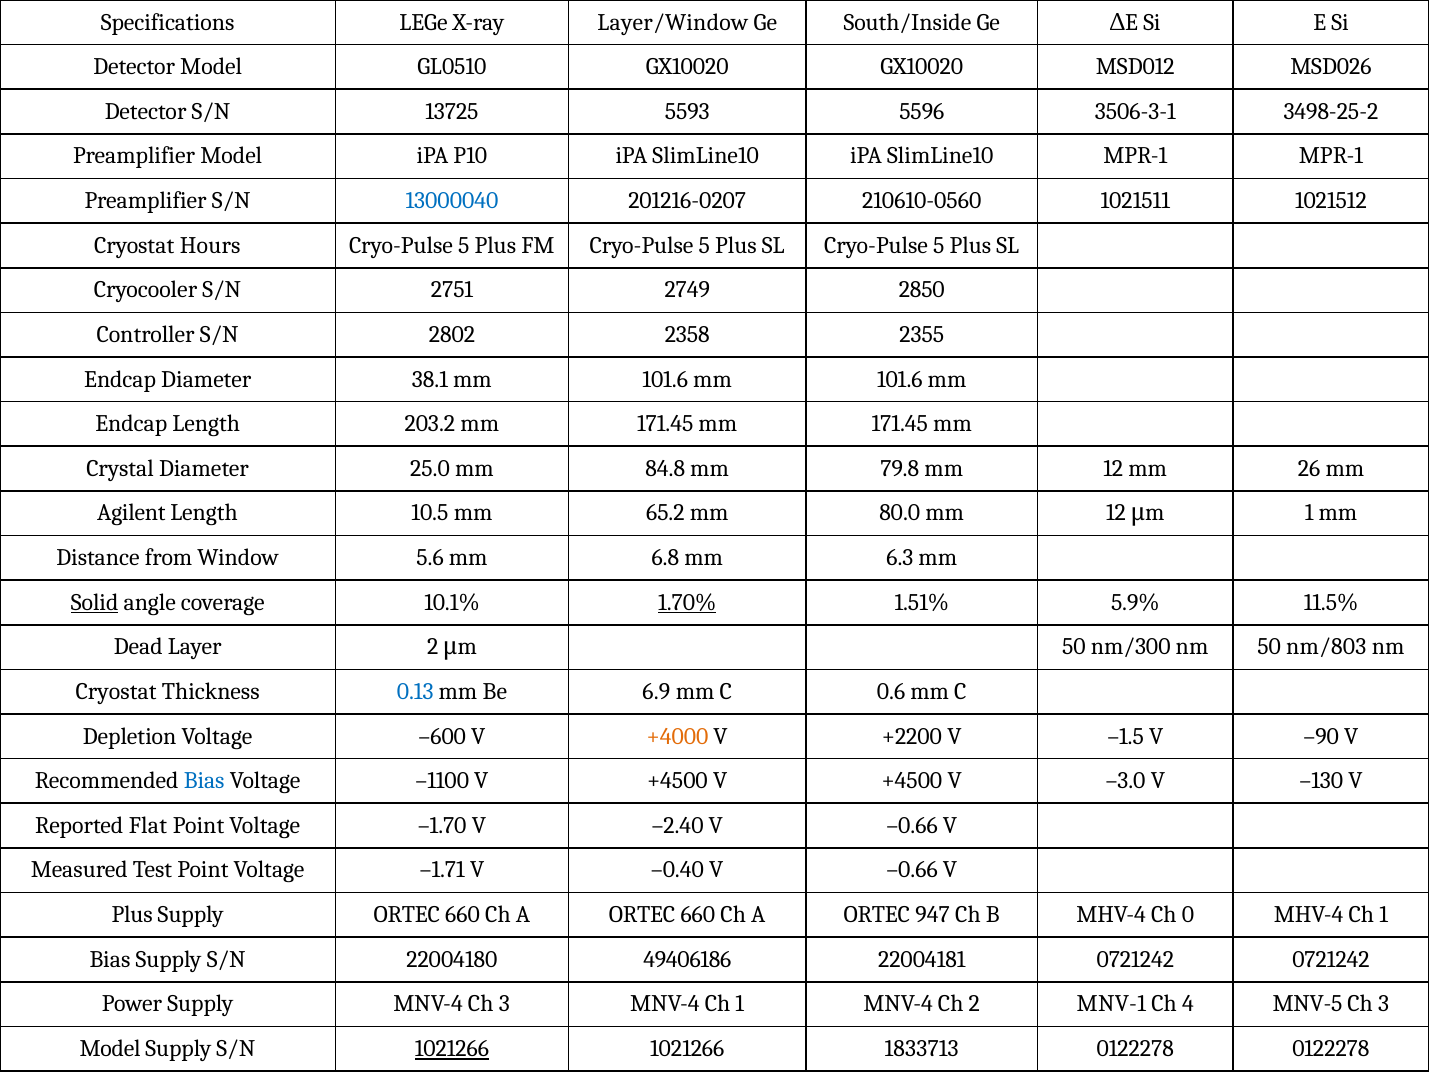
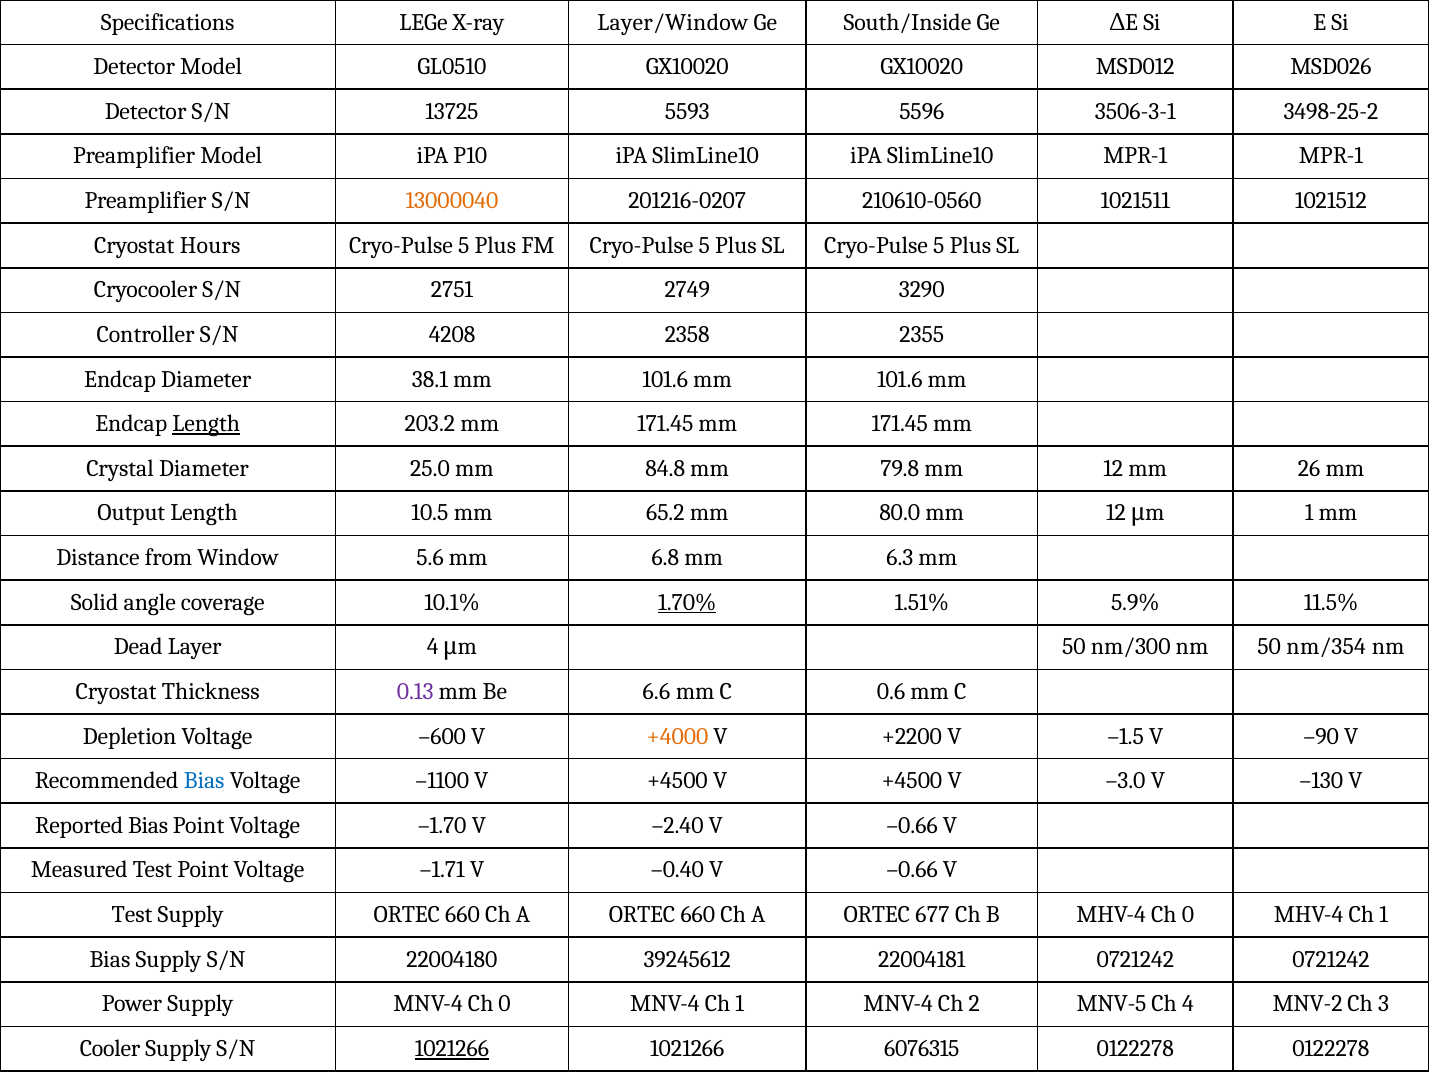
13000040 colour: blue -> orange
2850: 2850 -> 3290
2802: 2802 -> 4208
Length at (206, 424) underline: none -> present
Agilent: Agilent -> Output
Solid underline: present -> none
Layer 2: 2 -> 4
nm/803: nm/803 -> nm/354
0.13 colour: blue -> purple
6.9: 6.9 -> 6.6
Reported Flat: Flat -> Bias
Plus at (132, 914): Plus -> Test
947: 947 -> 677
49406186: 49406186 -> 39245612
MNV-4 Ch 3: 3 -> 0
MNV-1: MNV-1 -> MNV-5
MNV-5: MNV-5 -> MNV-2
Model at (110, 1048): Model -> Cooler
1833713: 1833713 -> 6076315
